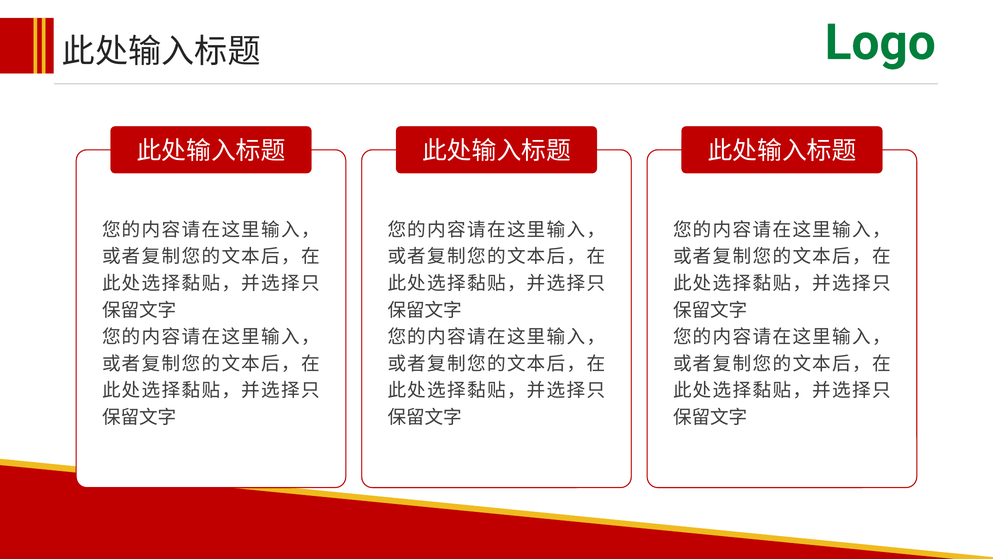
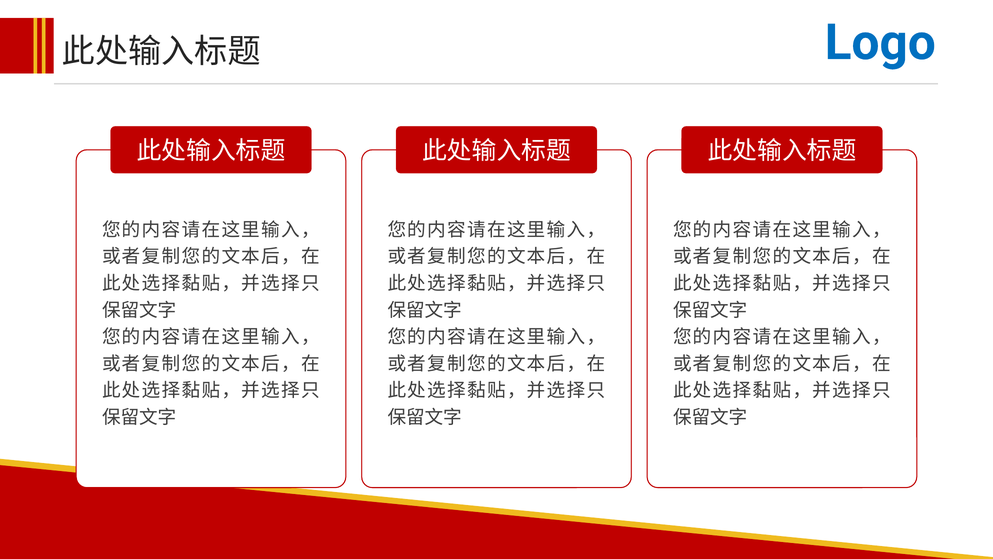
Logo colour: green -> blue
